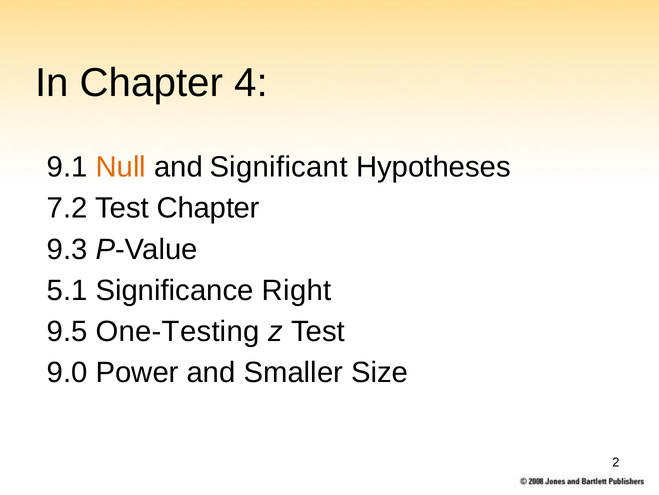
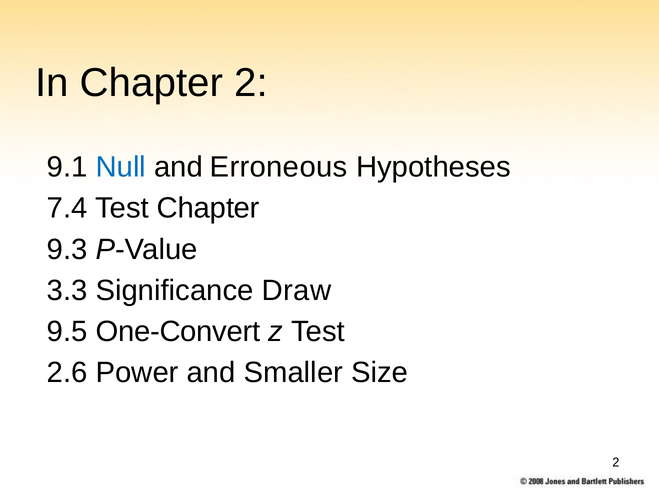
Chapter 4: 4 -> 2
Null colour: orange -> blue
Significant: Significant -> Erroneous
7.2: 7.2 -> 7.4
5.1: 5.1 -> 3.3
Right: Right -> Draw
One-Testing: One-Testing -> One-Convert
9.0: 9.0 -> 2.6
